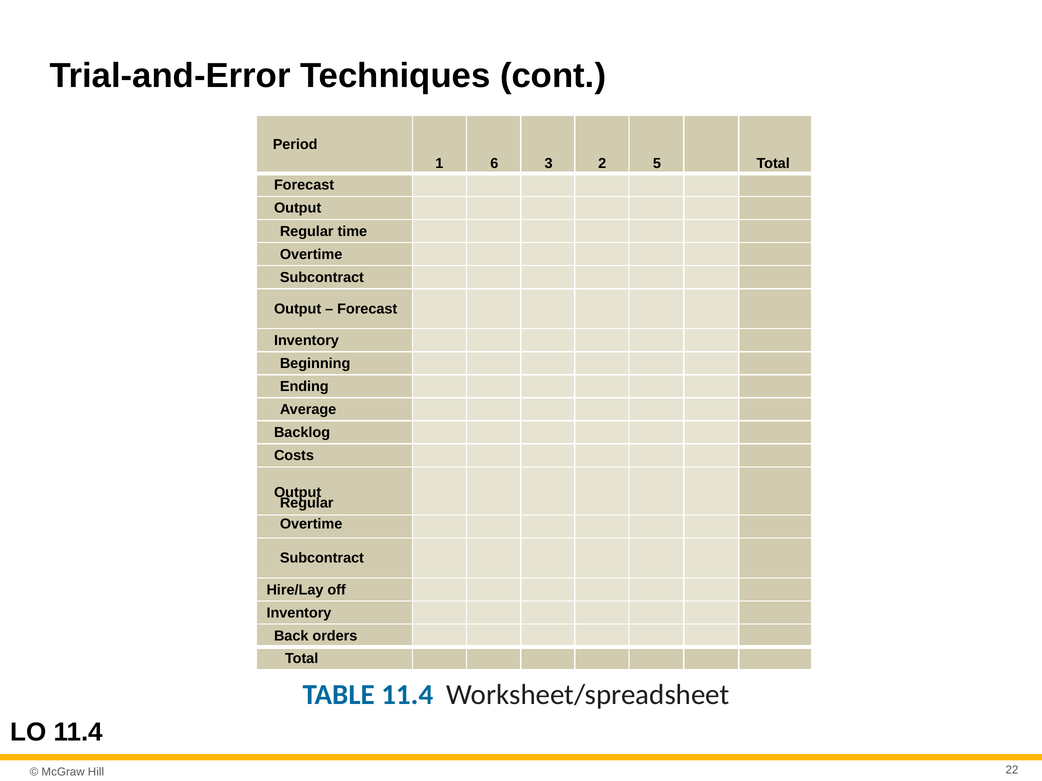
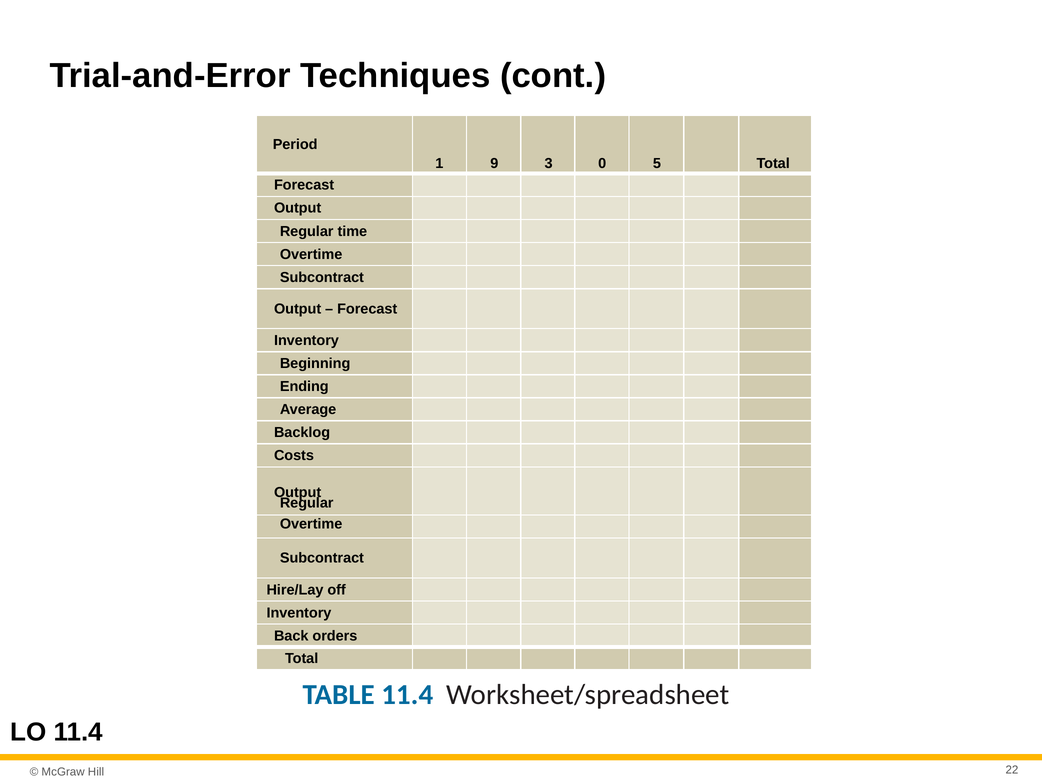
6: 6 -> 9
2: 2 -> 0
